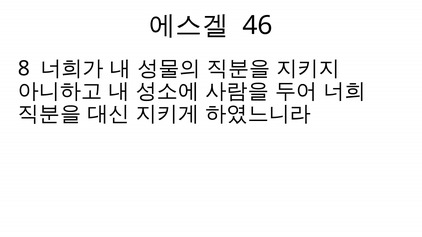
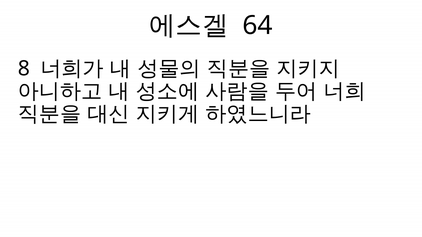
46: 46 -> 64
